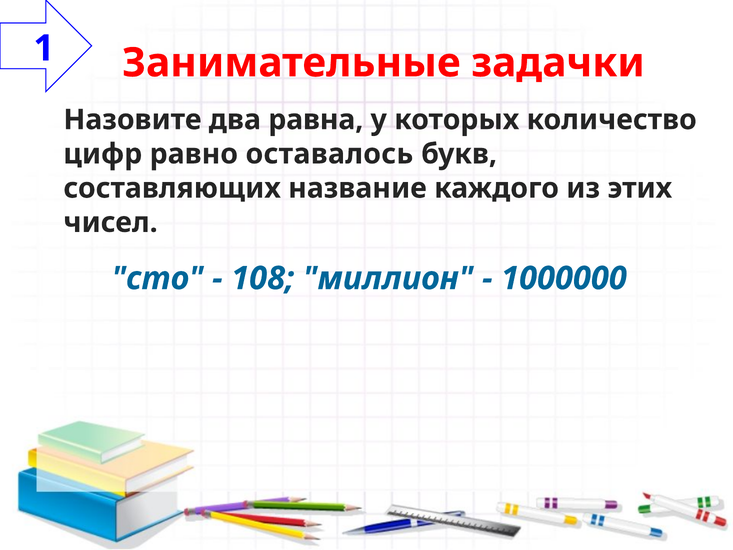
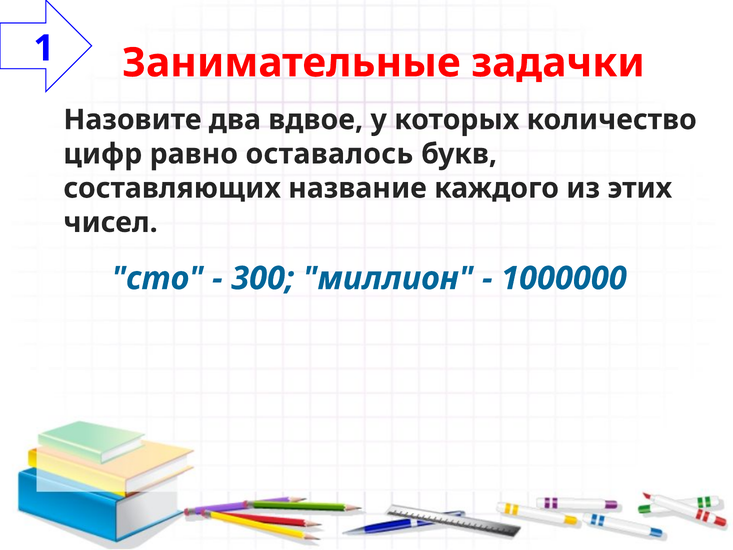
равна: равна -> вдвое
108: 108 -> 300
